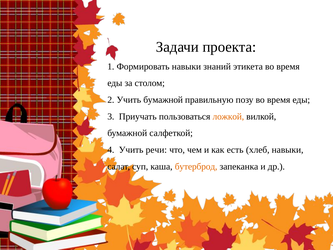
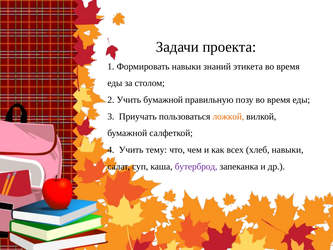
речи: речи -> тему
есть: есть -> всех
бутерброд colour: orange -> purple
